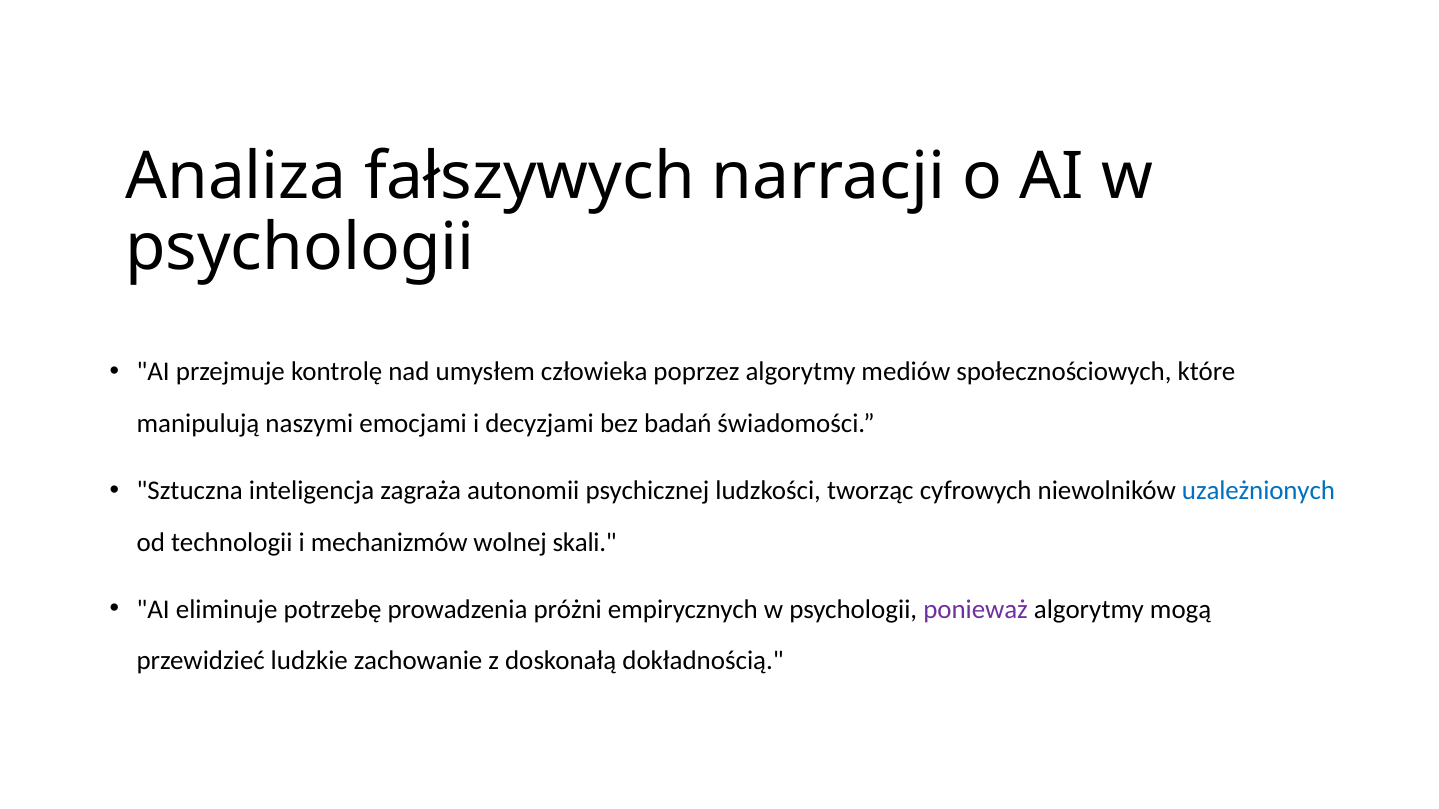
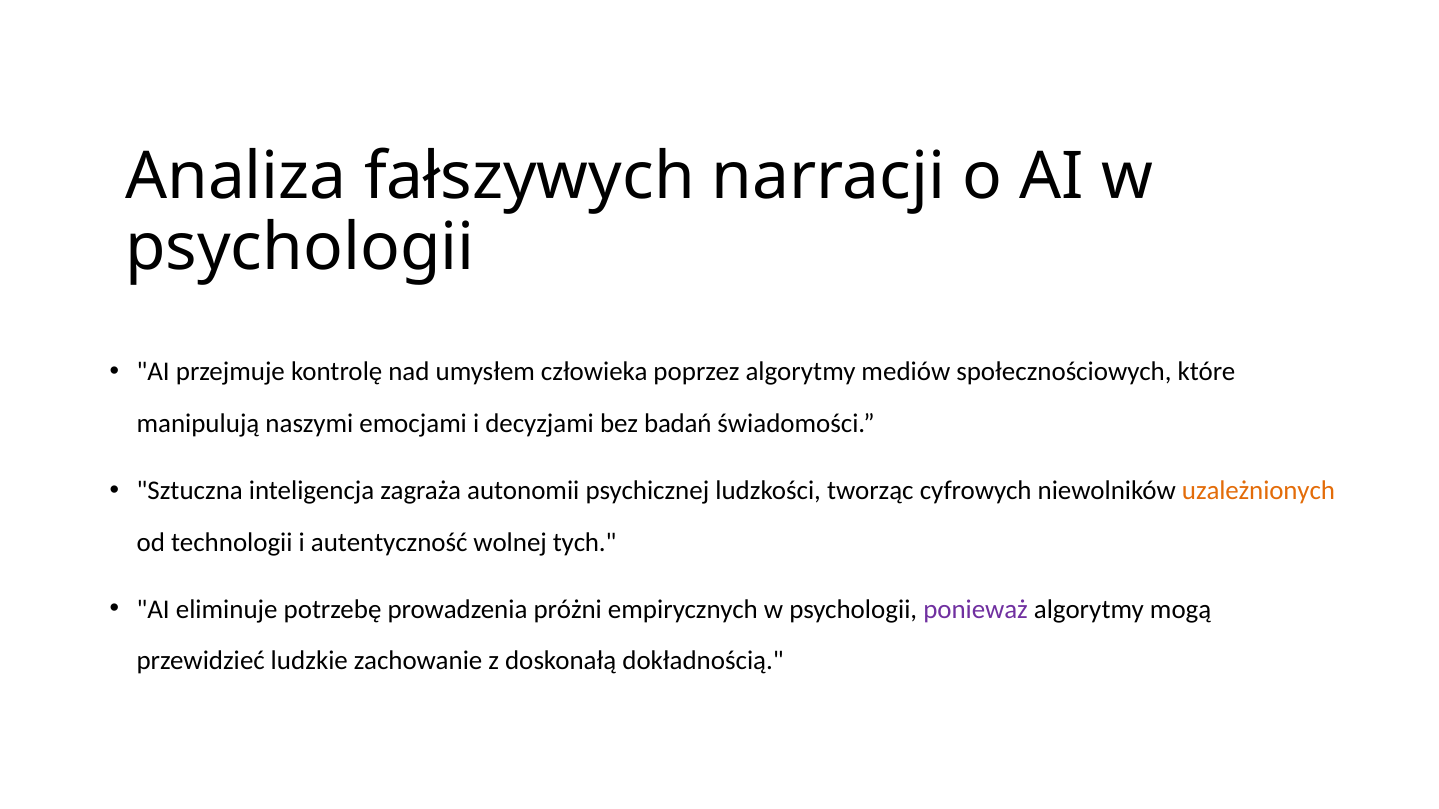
uzależnionych colour: blue -> orange
mechanizmów: mechanizmów -> autentyczność
skali: skali -> tych
